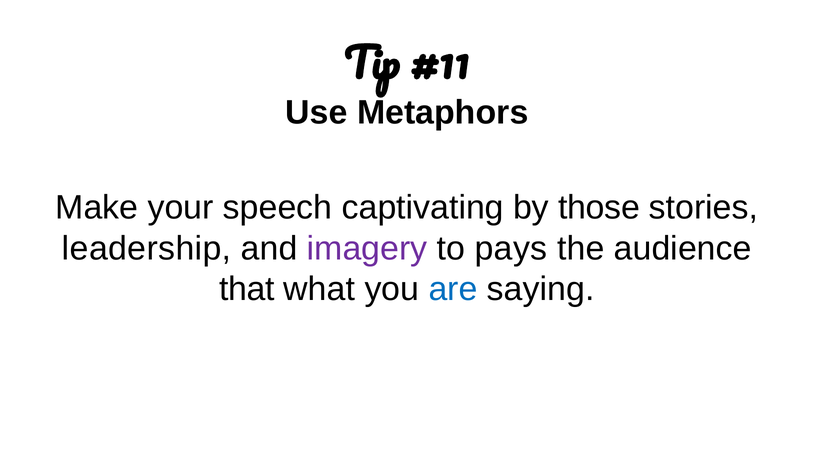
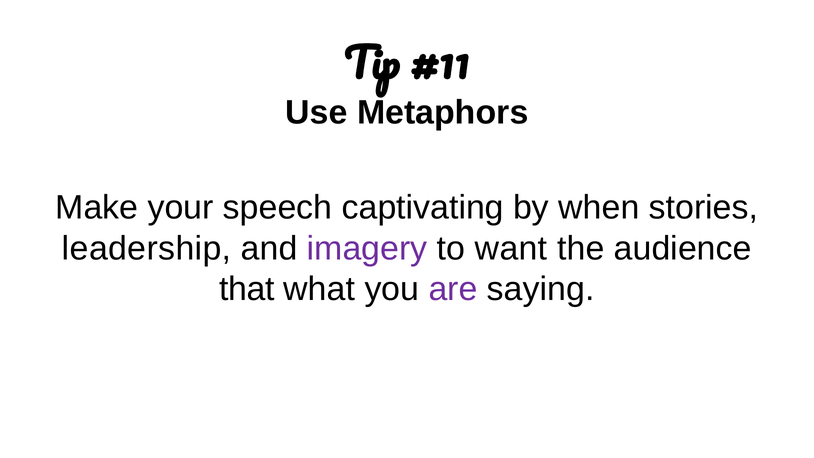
those: those -> when
pays: pays -> want
are colour: blue -> purple
